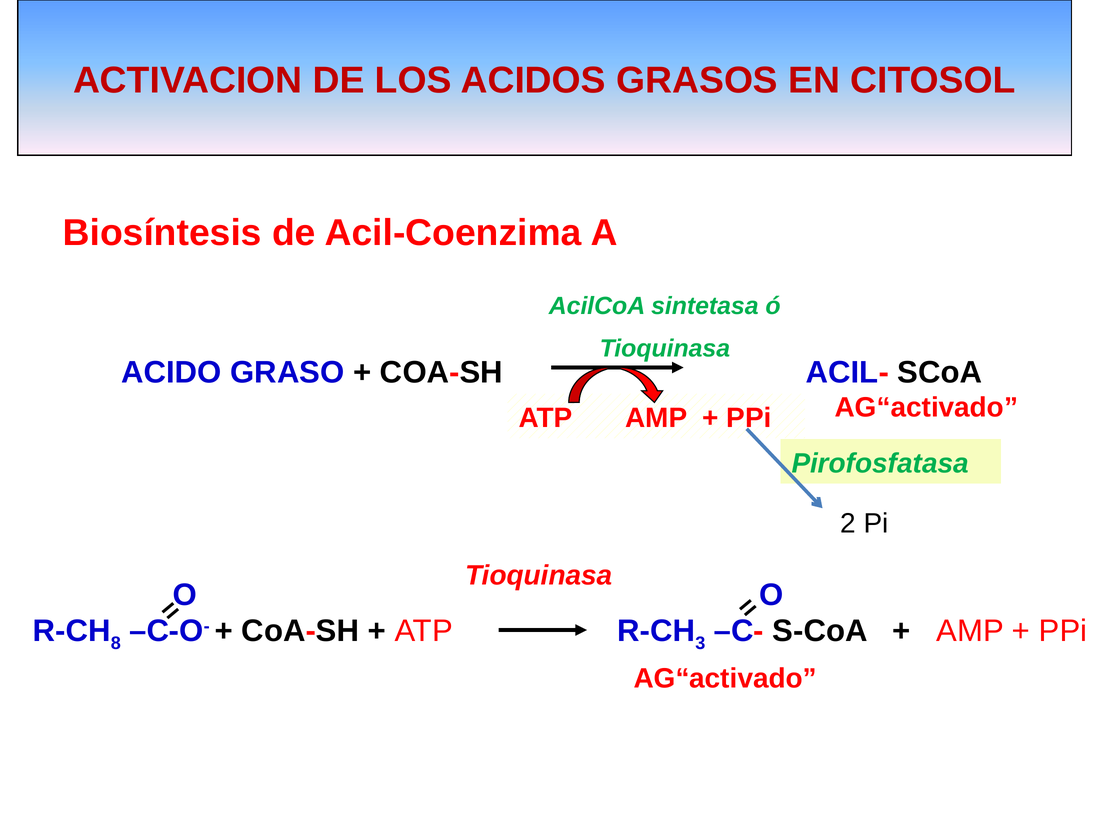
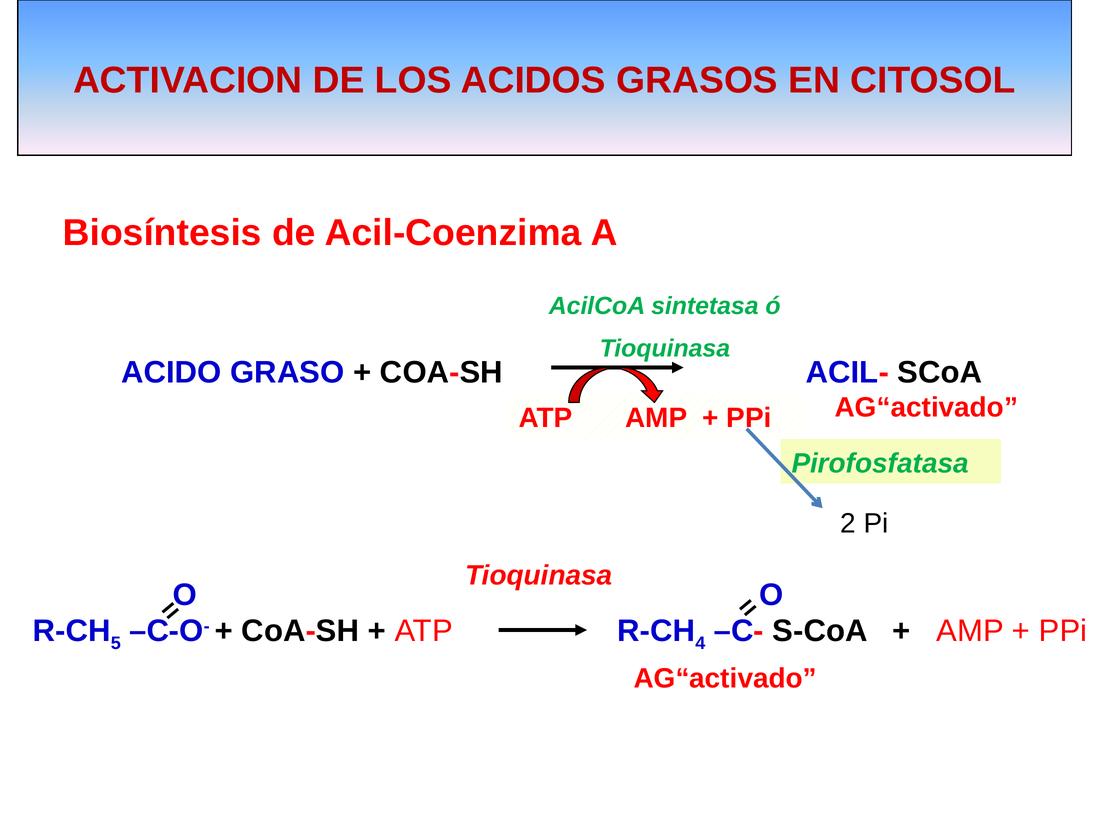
8: 8 -> 5
3: 3 -> 4
